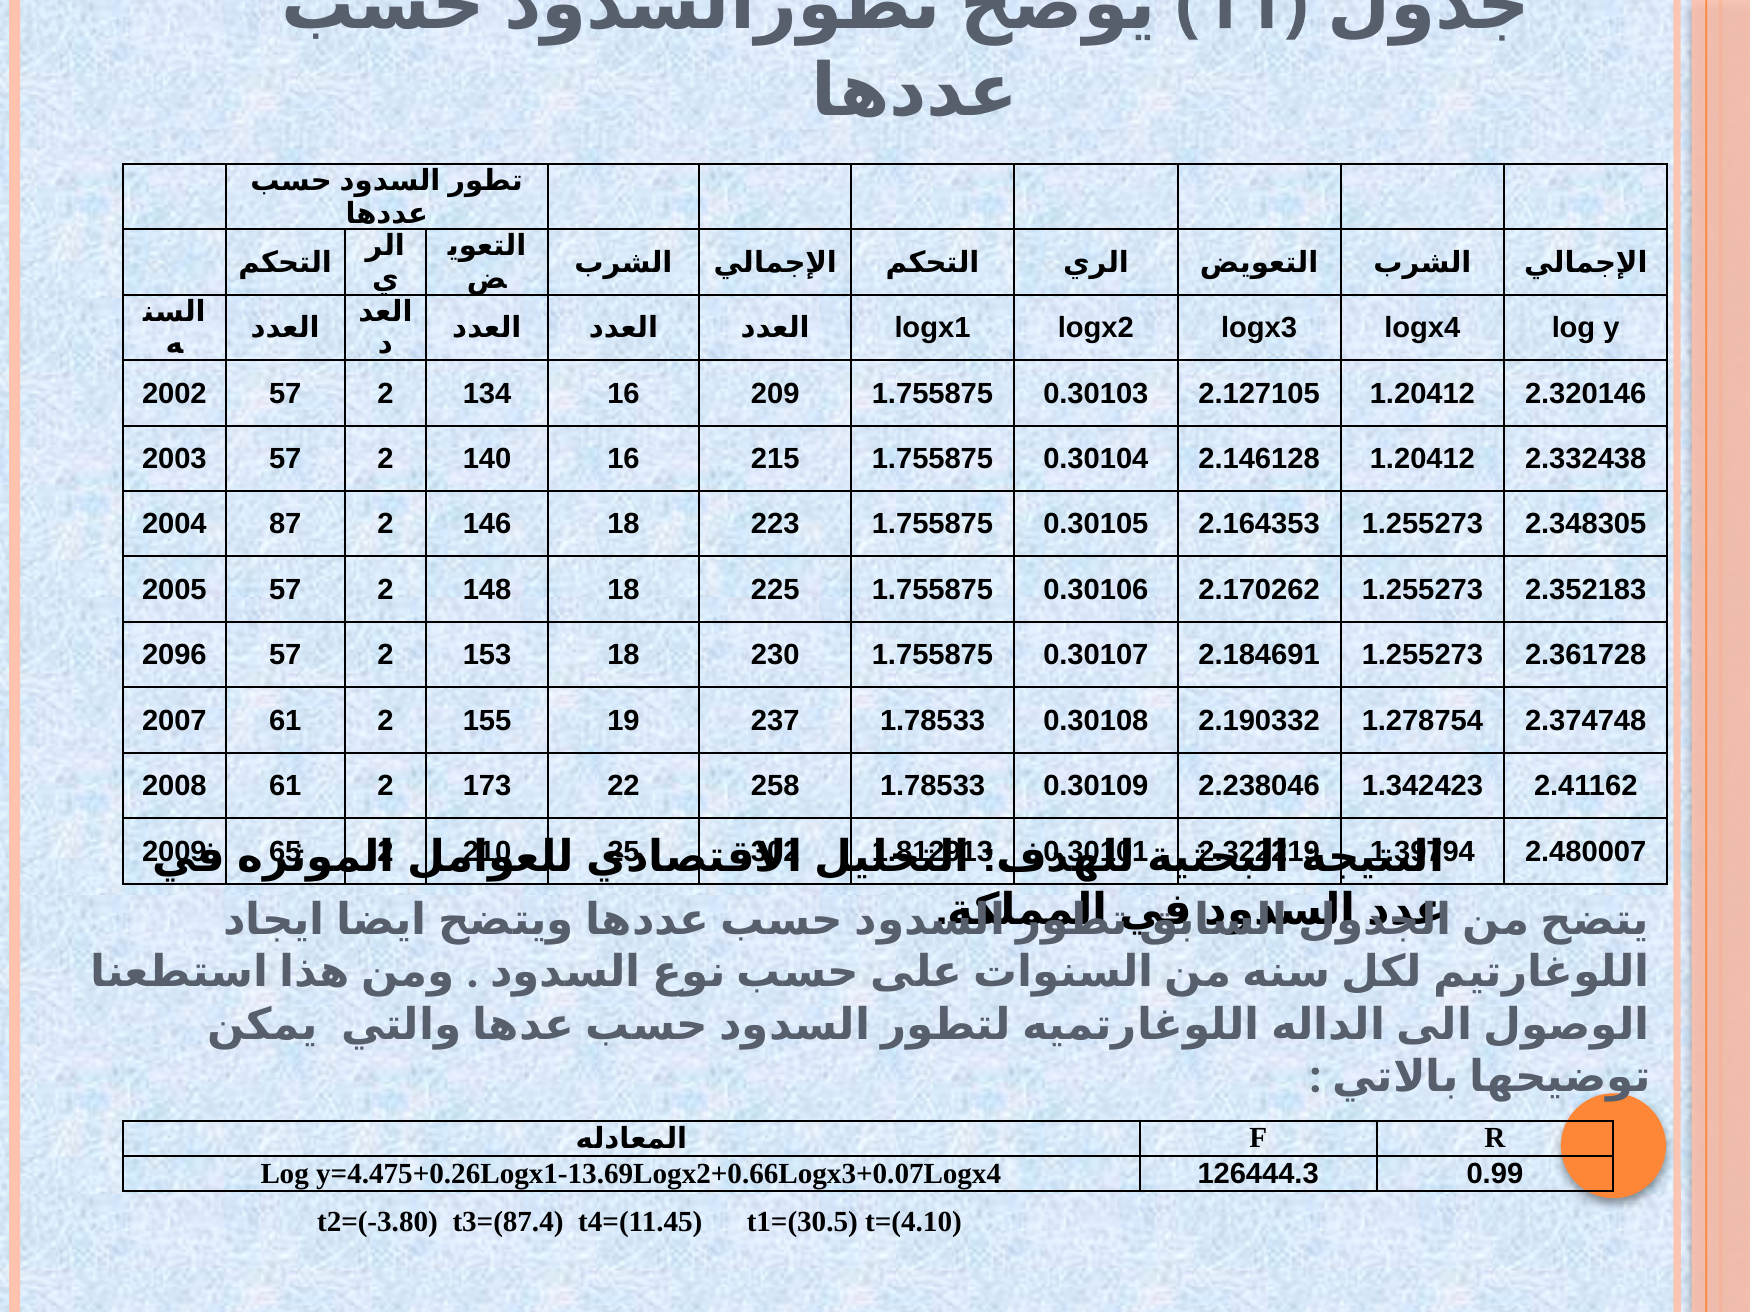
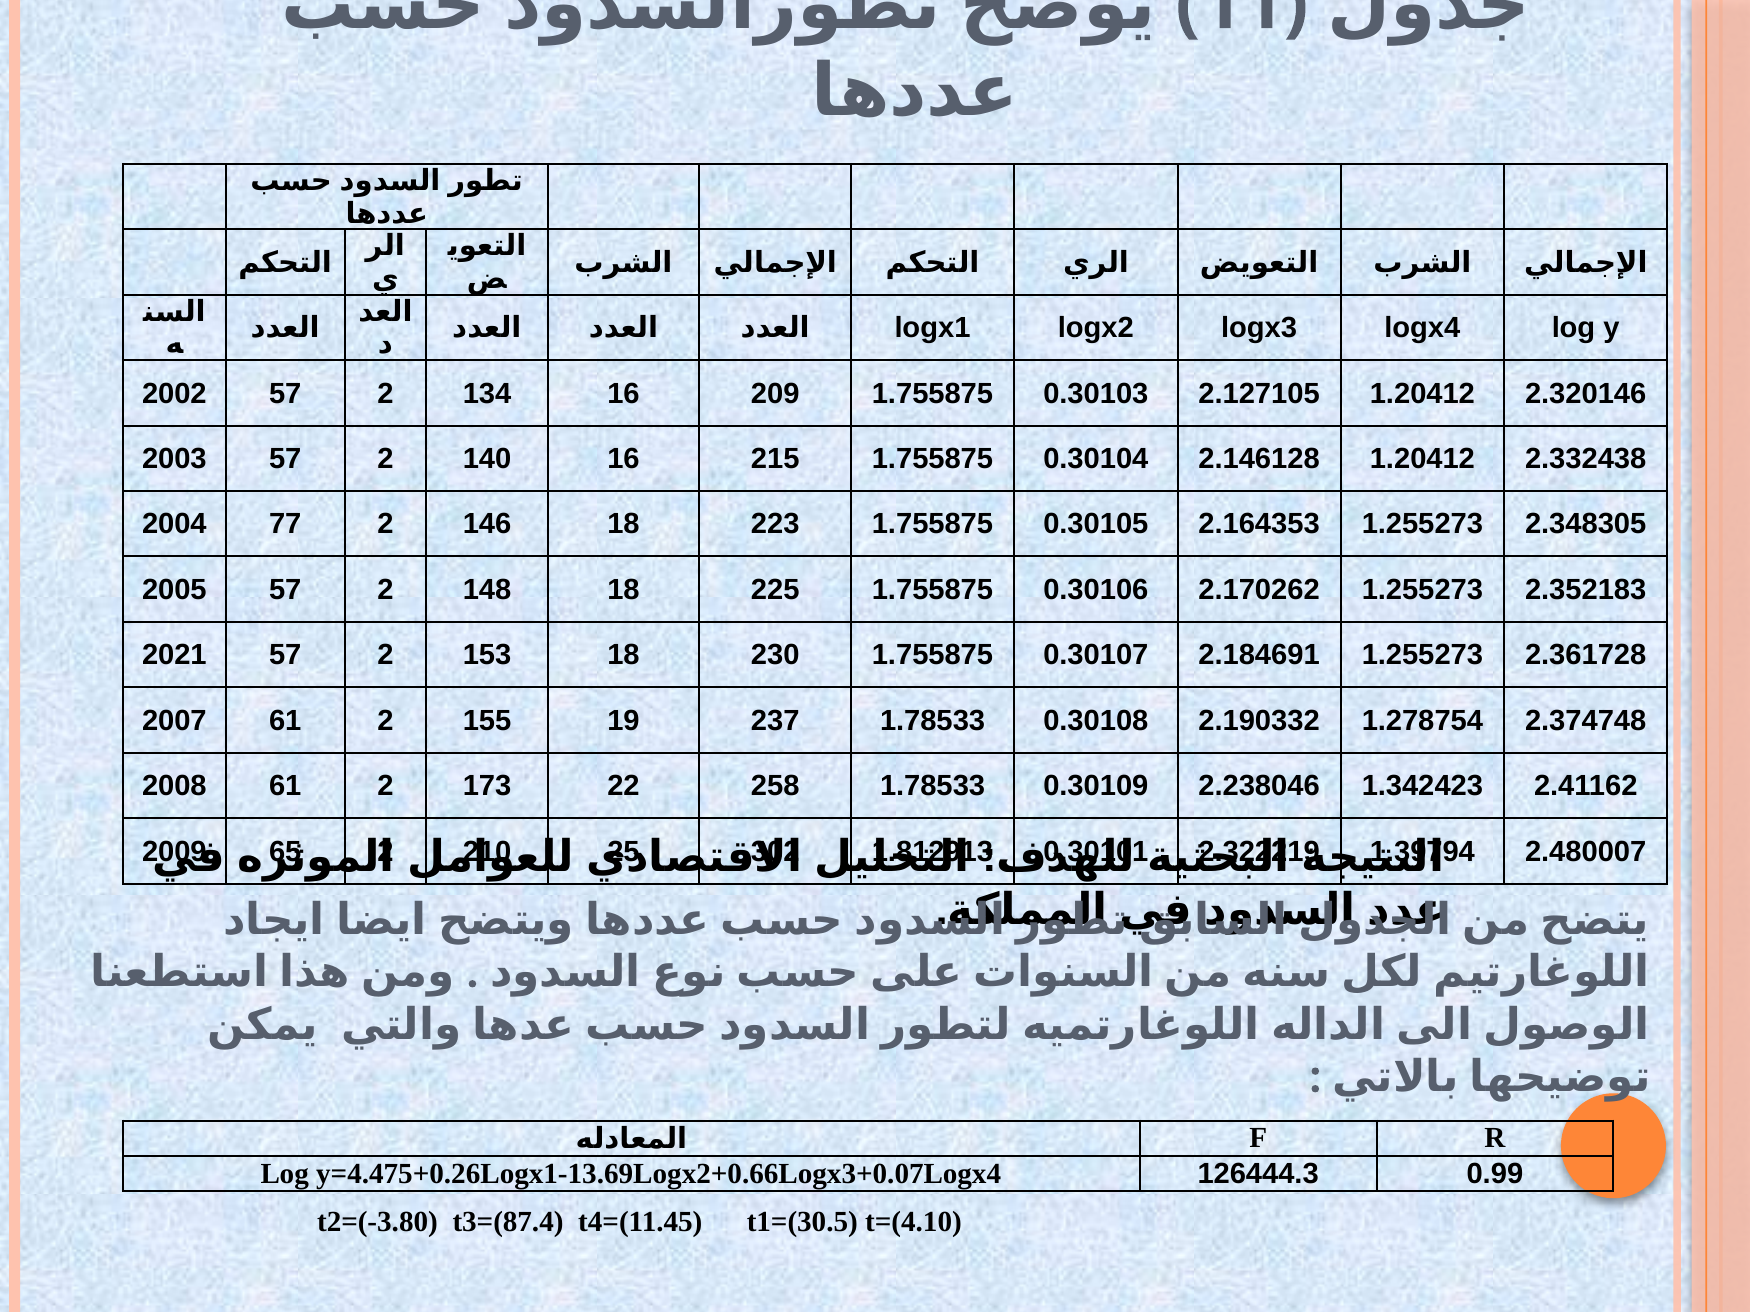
87: 87 -> 77
2096: 2096 -> 2021
